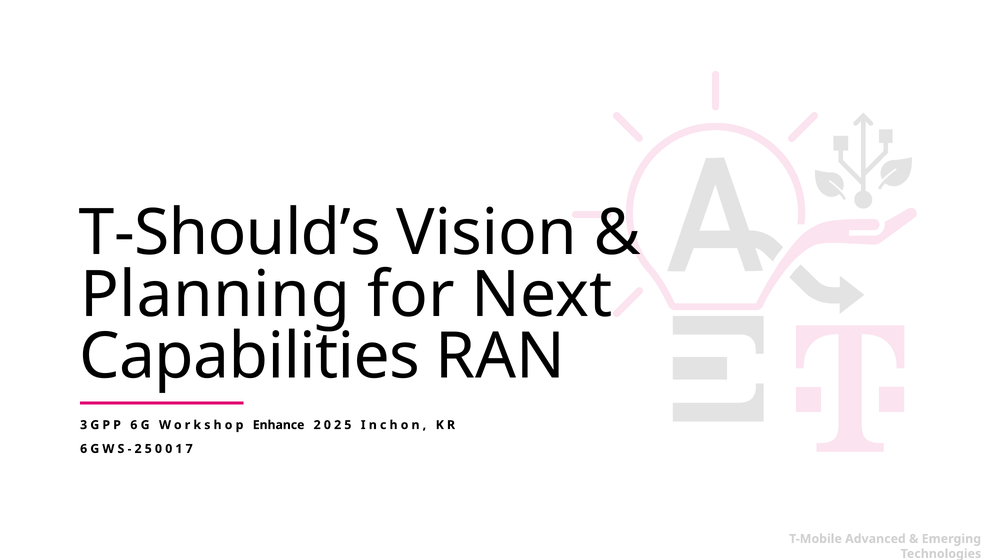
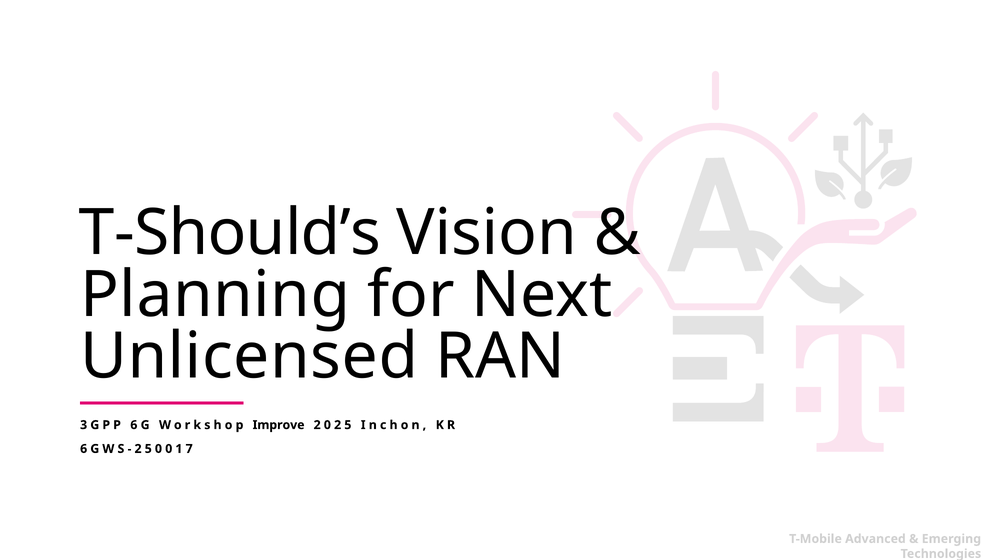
Capabilities: Capabilities -> Unlicensed
Enhance: Enhance -> Improve
